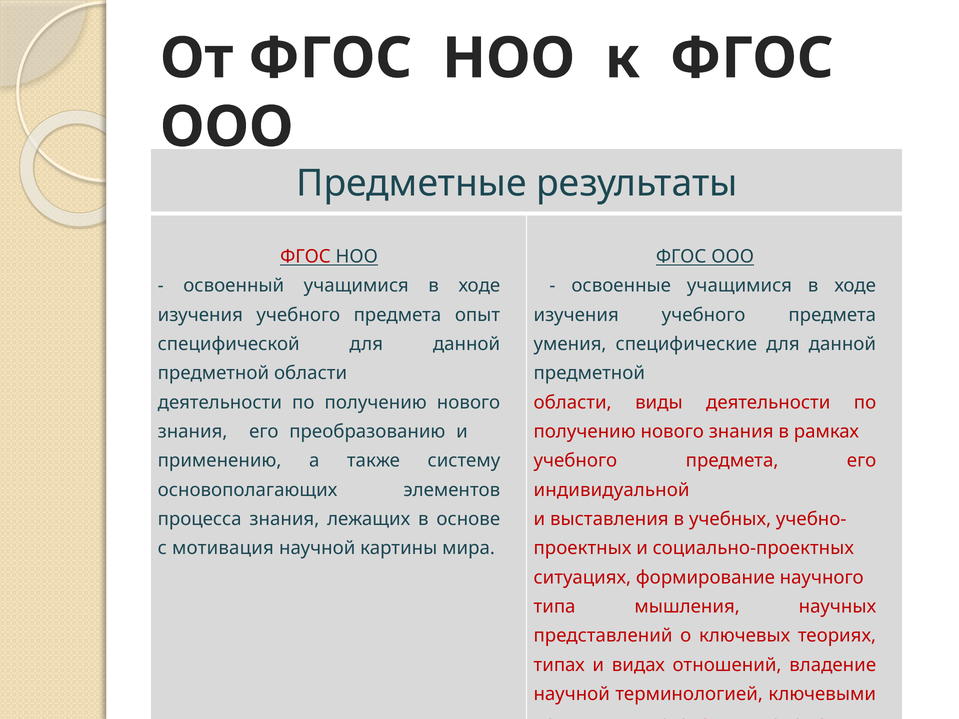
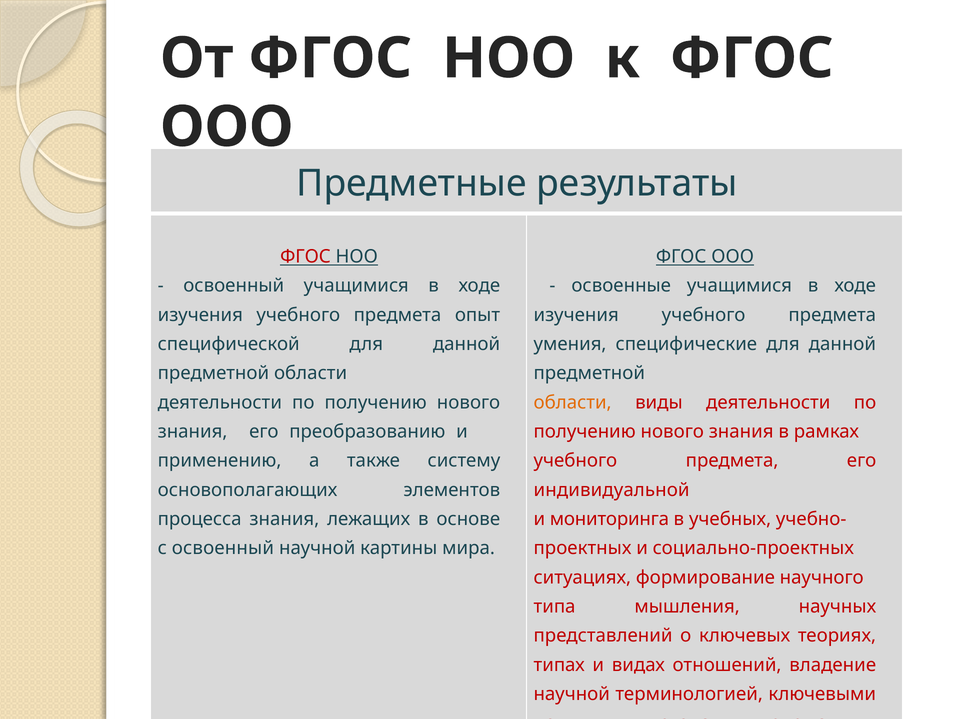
области at (573, 403) colour: red -> orange
выставления: выставления -> мониторинга
с мотивация: мотивация -> освоенный
